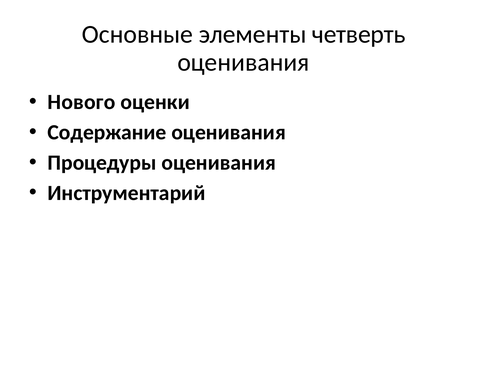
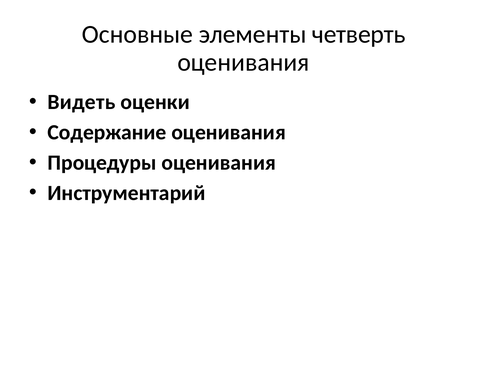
Нового: Нового -> Видеть
